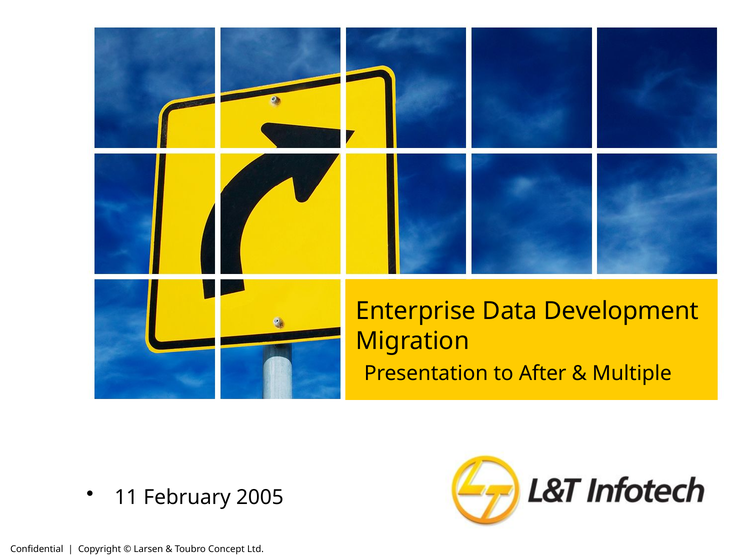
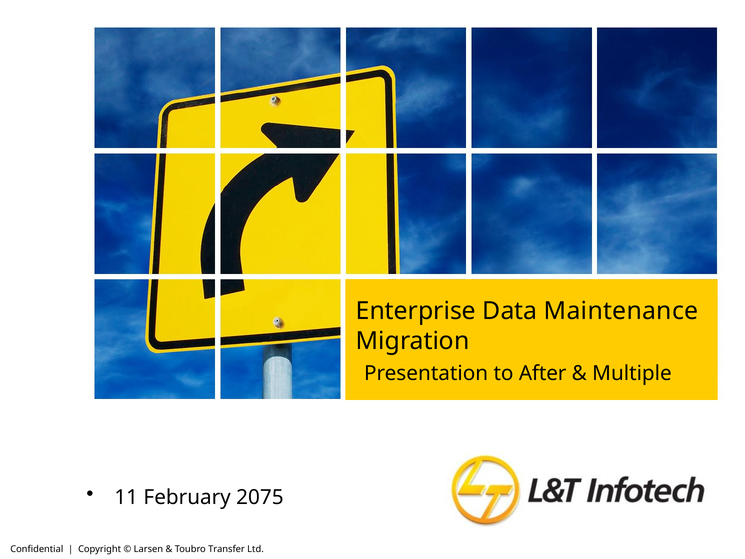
Development: Development -> Maintenance
2005: 2005 -> 2075
Concept: Concept -> Transfer
